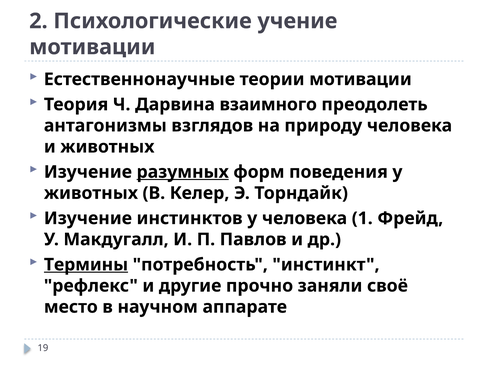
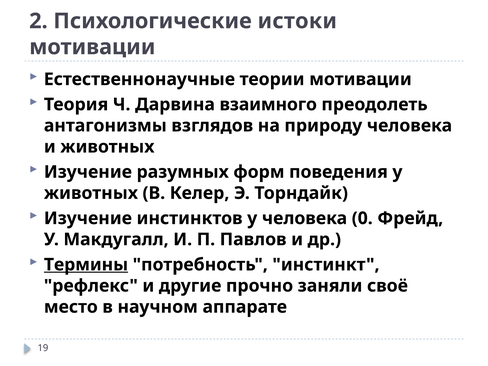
учение: учение -> истоки
разумных underline: present -> none
1: 1 -> 0
